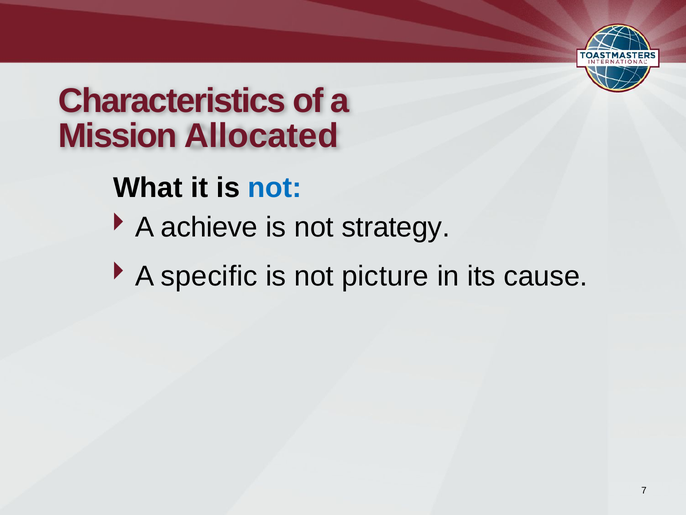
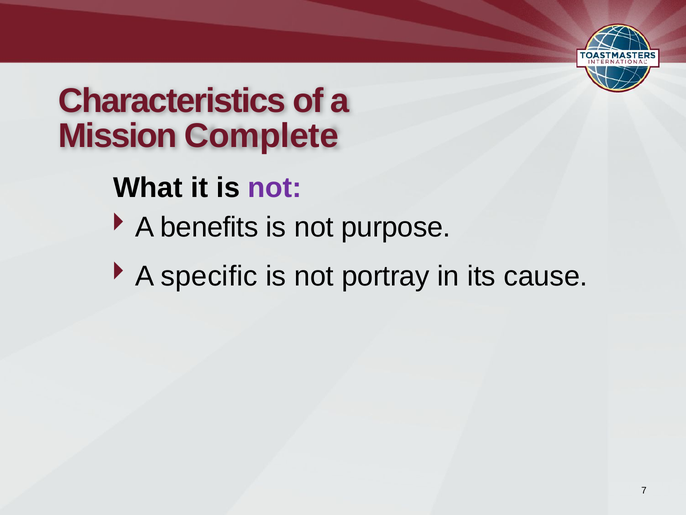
Allocated: Allocated -> Complete
not at (275, 188) colour: blue -> purple
achieve: achieve -> benefits
strategy: strategy -> purpose
picture: picture -> portray
